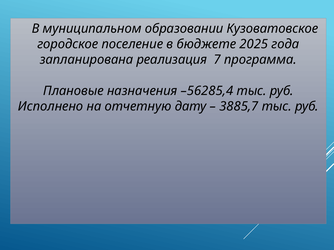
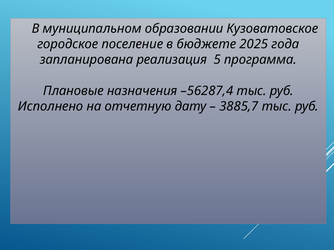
7: 7 -> 5
–56285,4: –56285,4 -> –56287,4
